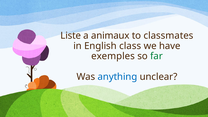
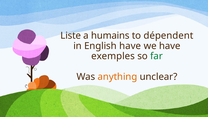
animaux: animaux -> humains
classmates: classmates -> dépendent
English class: class -> have
anything colour: blue -> orange
